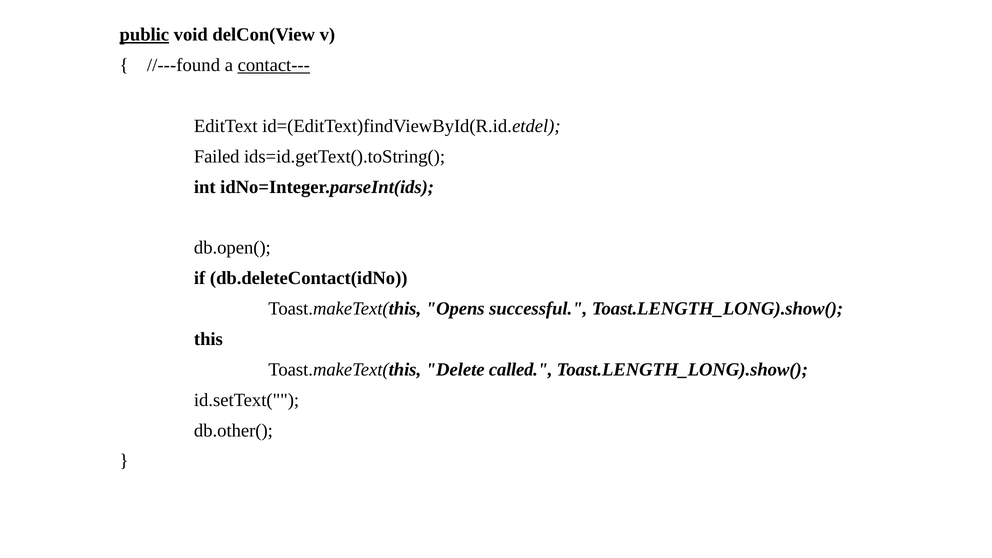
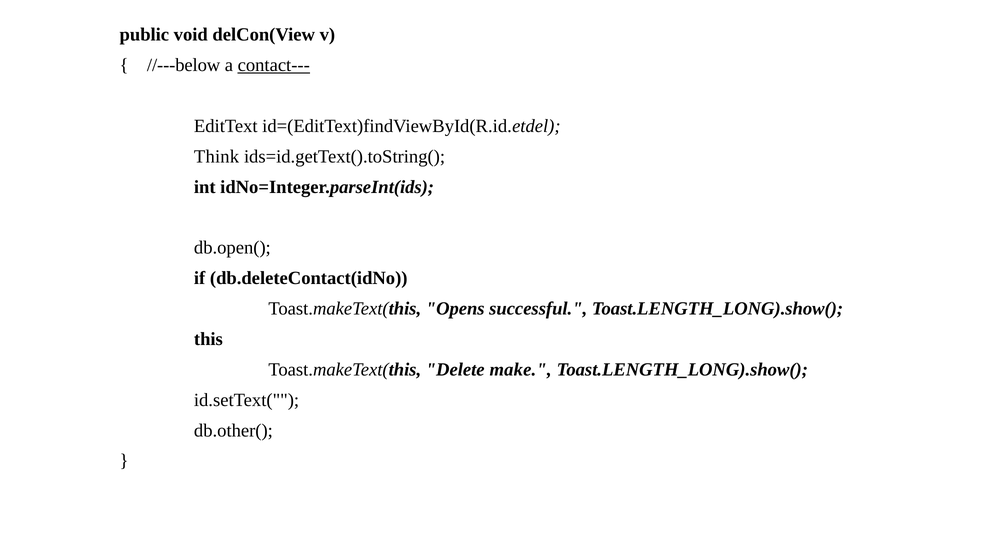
public underline: present -> none
//---found: //---found -> //---below
Failed: Failed -> Think
called: called -> make
